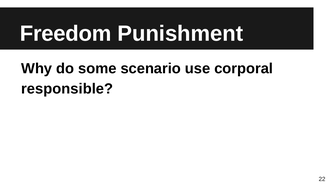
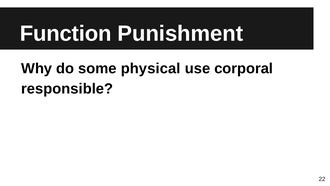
Freedom: Freedom -> Function
scenario: scenario -> physical
